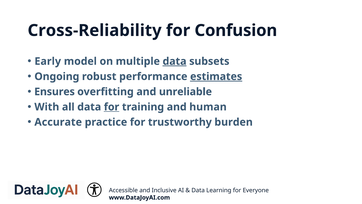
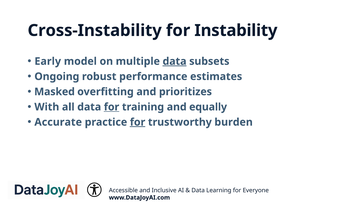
Cross-Reliability: Cross-Reliability -> Cross-Instability
Confusion: Confusion -> Instability
estimates underline: present -> none
Ensures: Ensures -> Masked
unreliable: unreliable -> prioritizes
human: human -> equally
for at (138, 122) underline: none -> present
